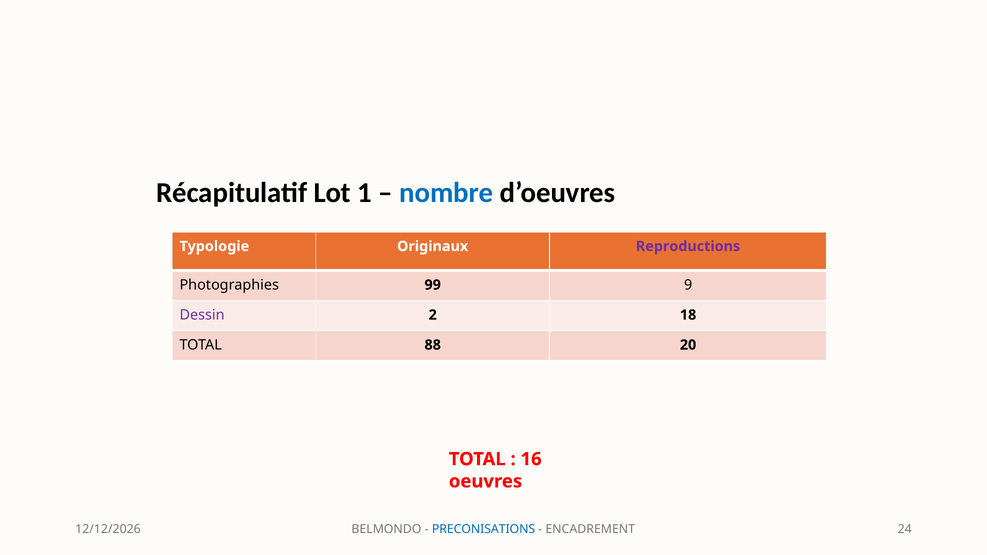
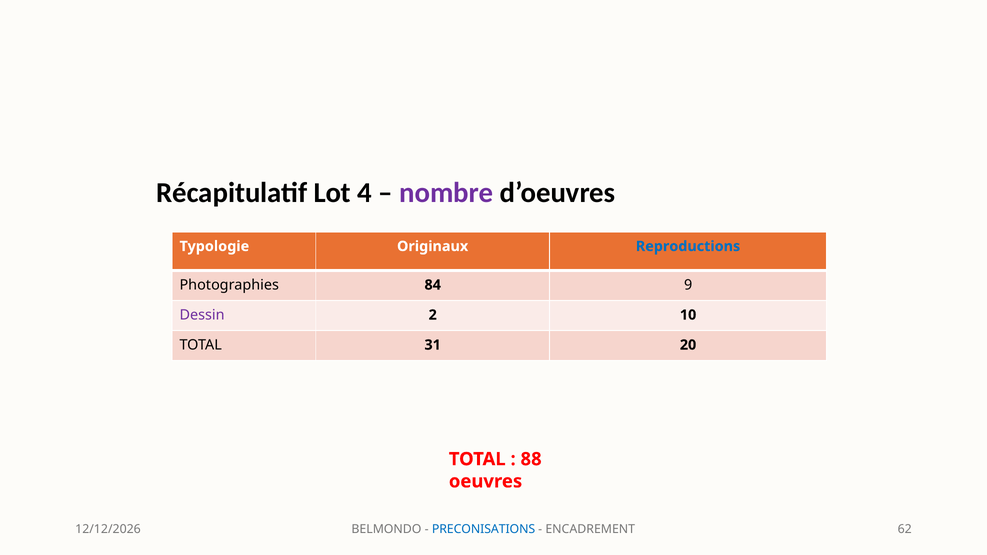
1: 1 -> 4
nombre colour: blue -> purple
Reproductions colour: purple -> blue
99: 99 -> 84
18: 18 -> 10
88: 88 -> 31
16: 16 -> 88
24: 24 -> 62
